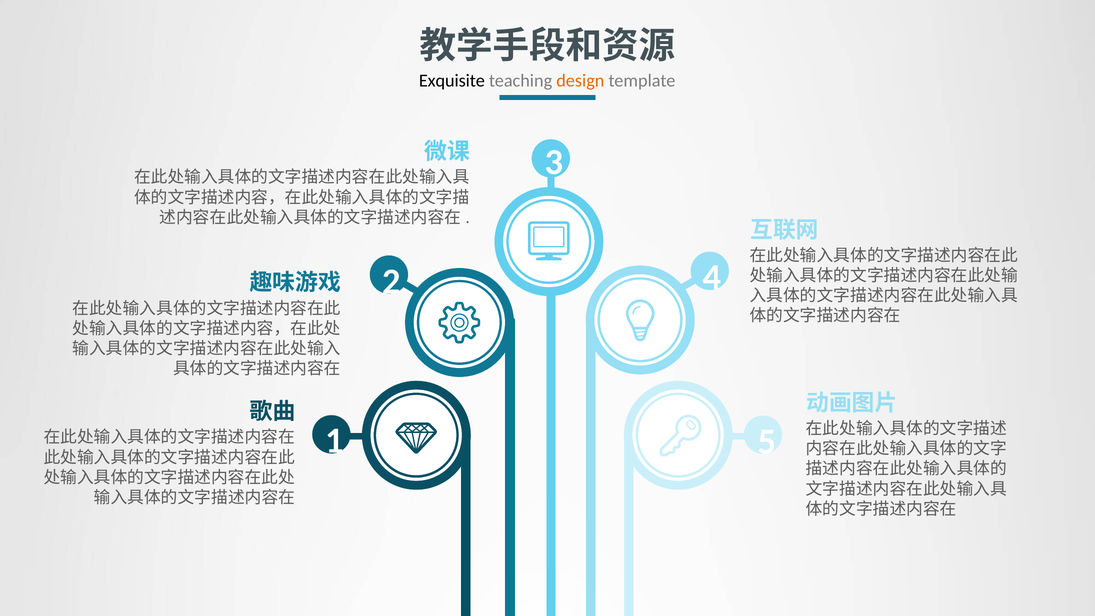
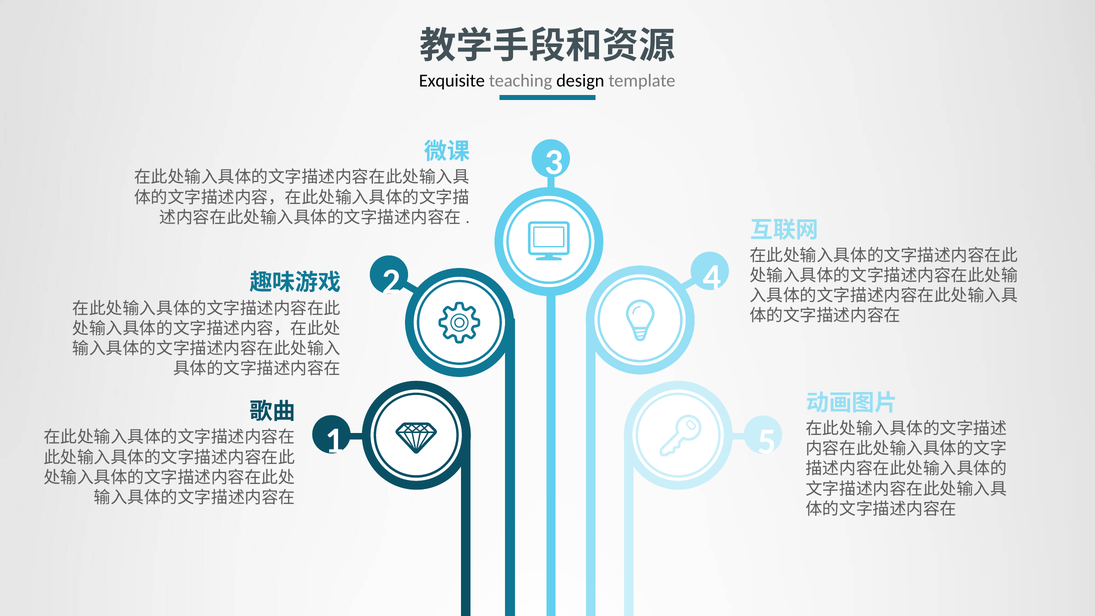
design colour: orange -> black
